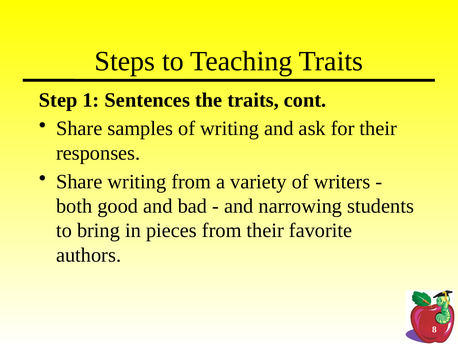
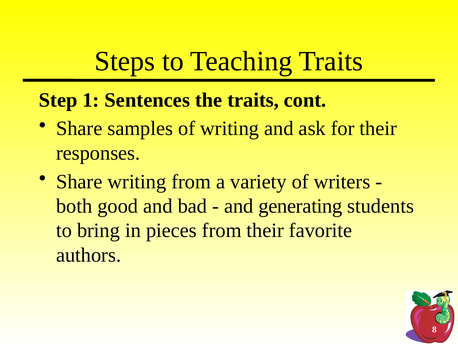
narrowing: narrowing -> generating
